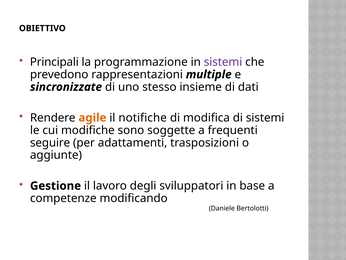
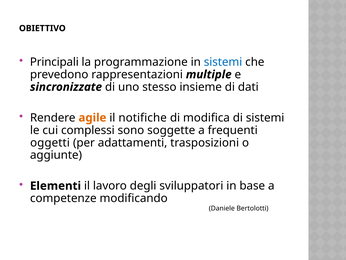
sistemi at (223, 62) colour: purple -> blue
modifiche: modifiche -> complessi
seguire: seguire -> oggetti
Gestione: Gestione -> Elementi
